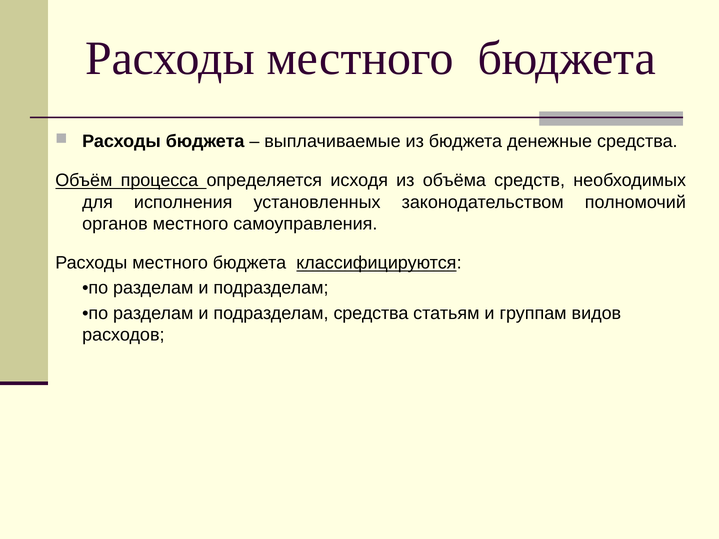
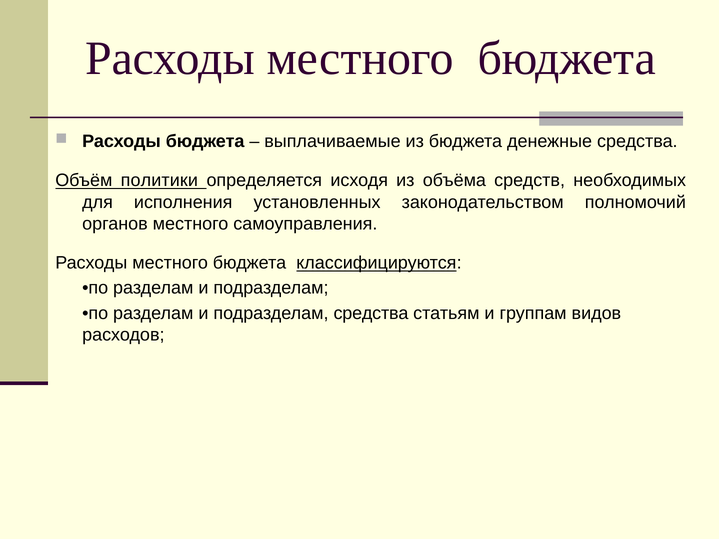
процесса: процесса -> политики
